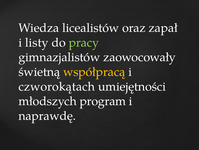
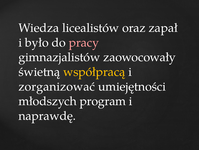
listy: listy -> było
pracy colour: light green -> pink
czworokątach: czworokątach -> zorganizować
